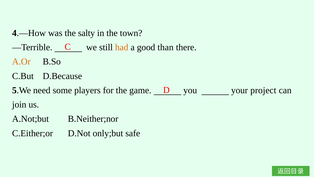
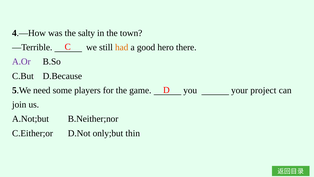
than: than -> hero
A.Or colour: orange -> purple
safe: safe -> thin
